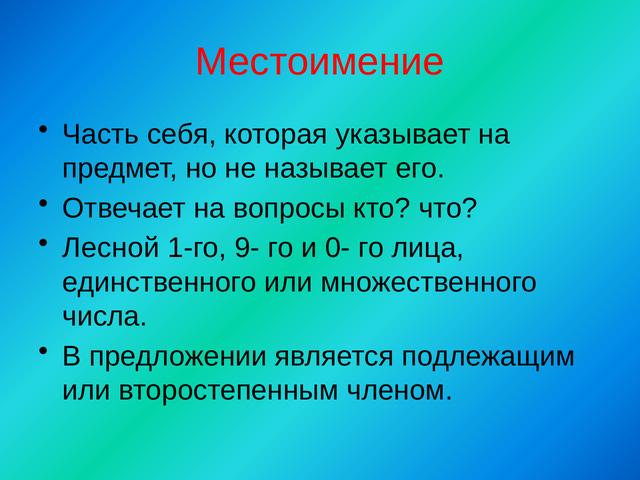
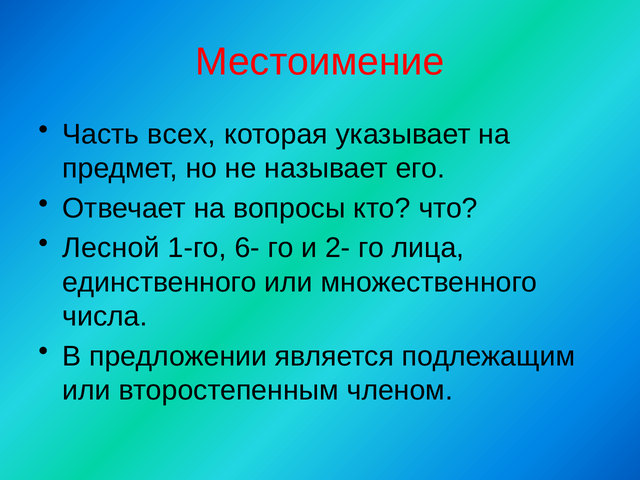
себя: себя -> всех
9-: 9- -> 6-
0-: 0- -> 2-
